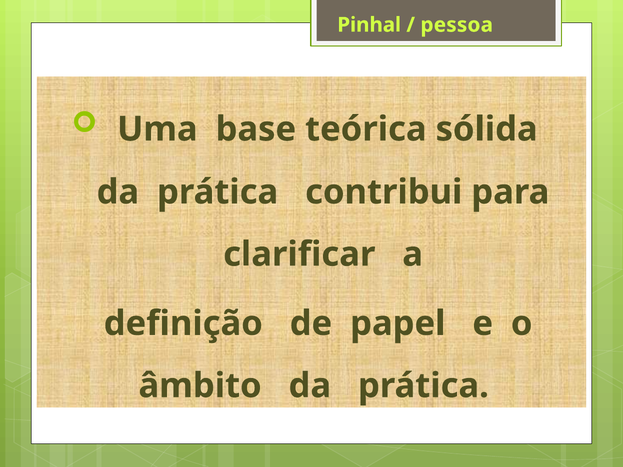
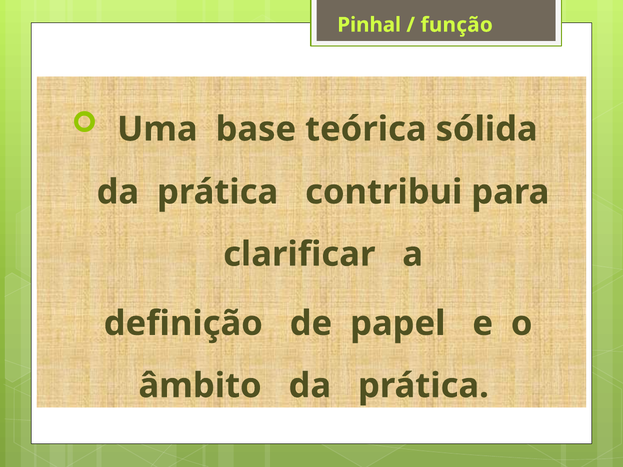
pessoa: pessoa -> função
